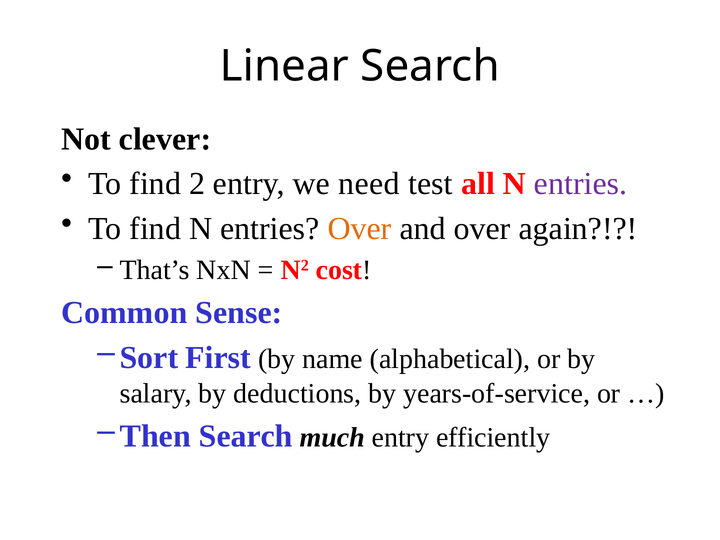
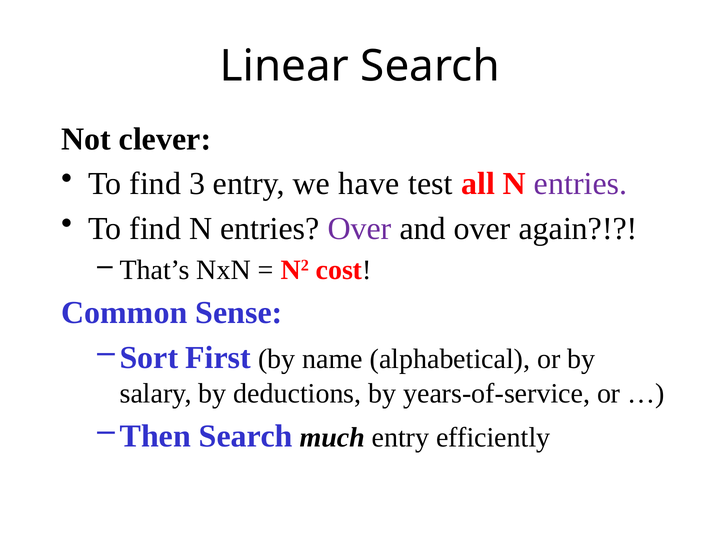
2: 2 -> 3
need: need -> have
Over at (360, 229) colour: orange -> purple
